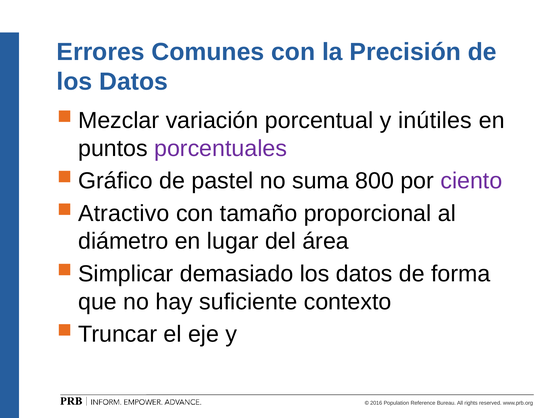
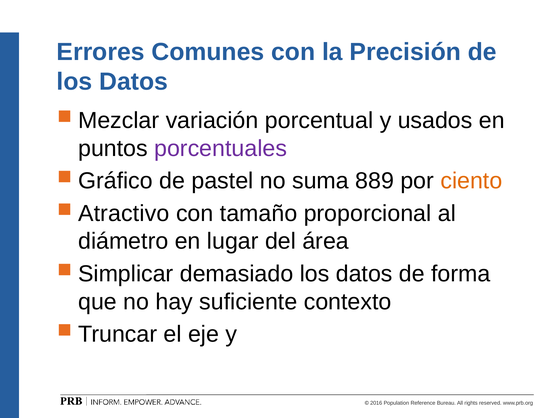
inútiles: inútiles -> usados
800: 800 -> 889
ciento colour: purple -> orange
